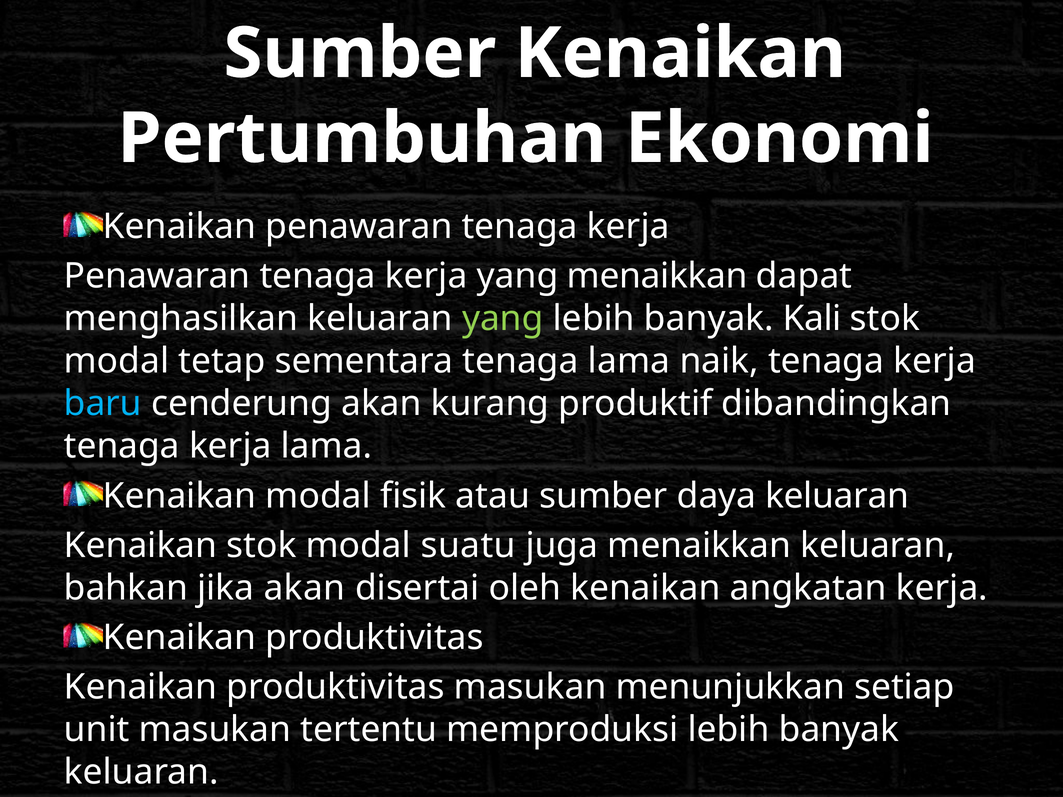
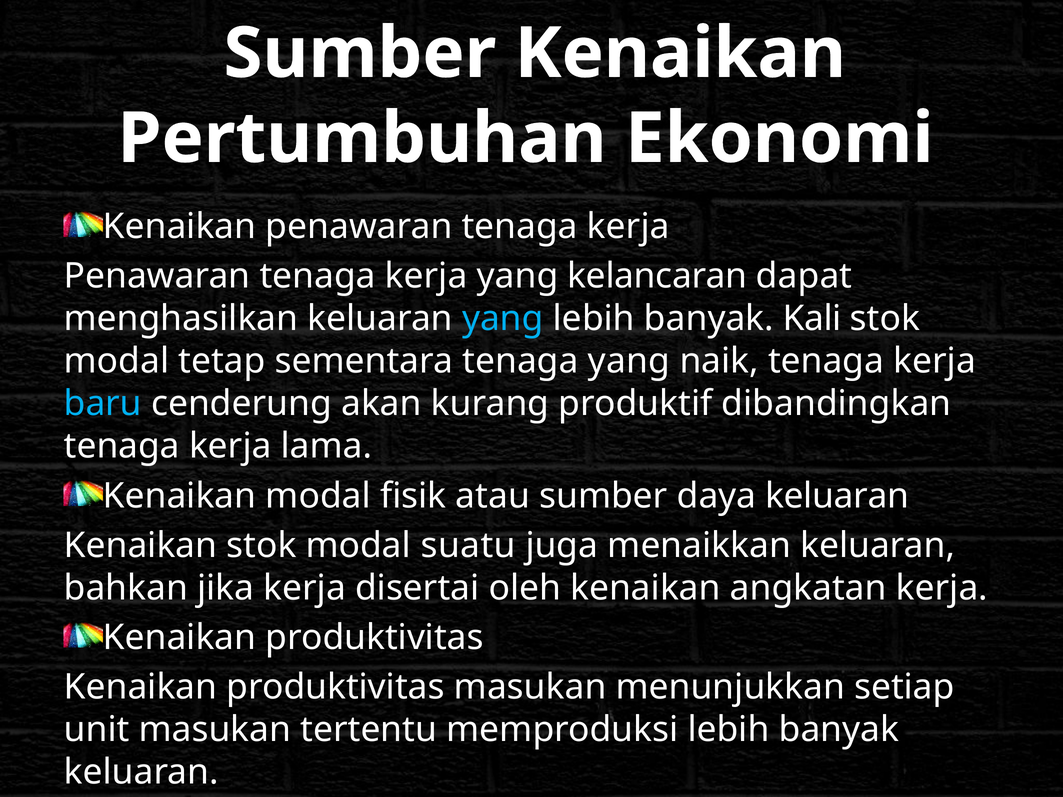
yang menaikkan: menaikkan -> kelancaran
yang at (503, 319) colour: light green -> light blue
tenaga lama: lama -> yang
jika akan: akan -> kerja
